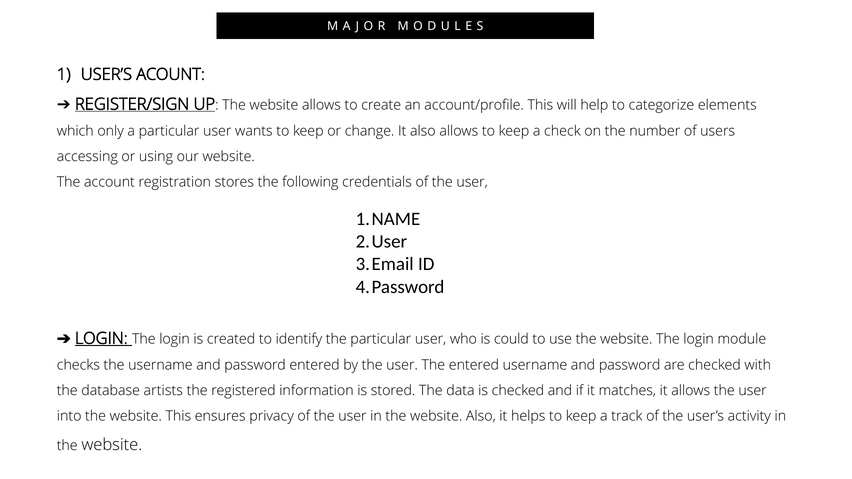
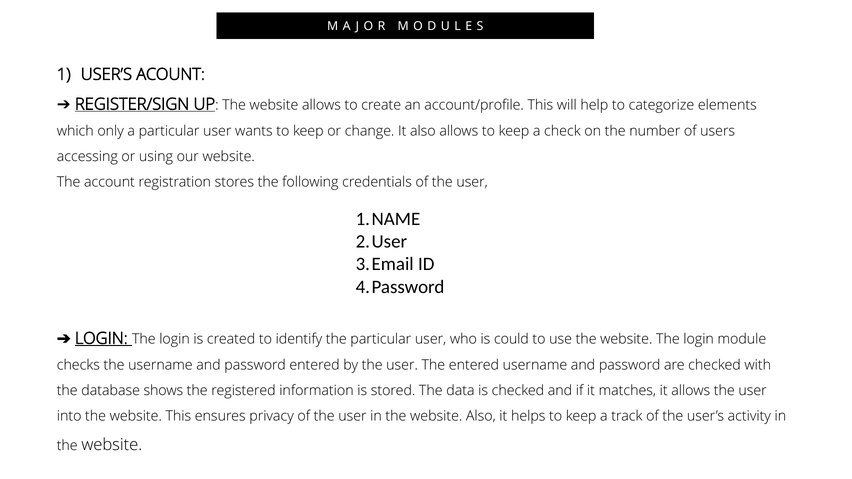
artists: artists -> shows
